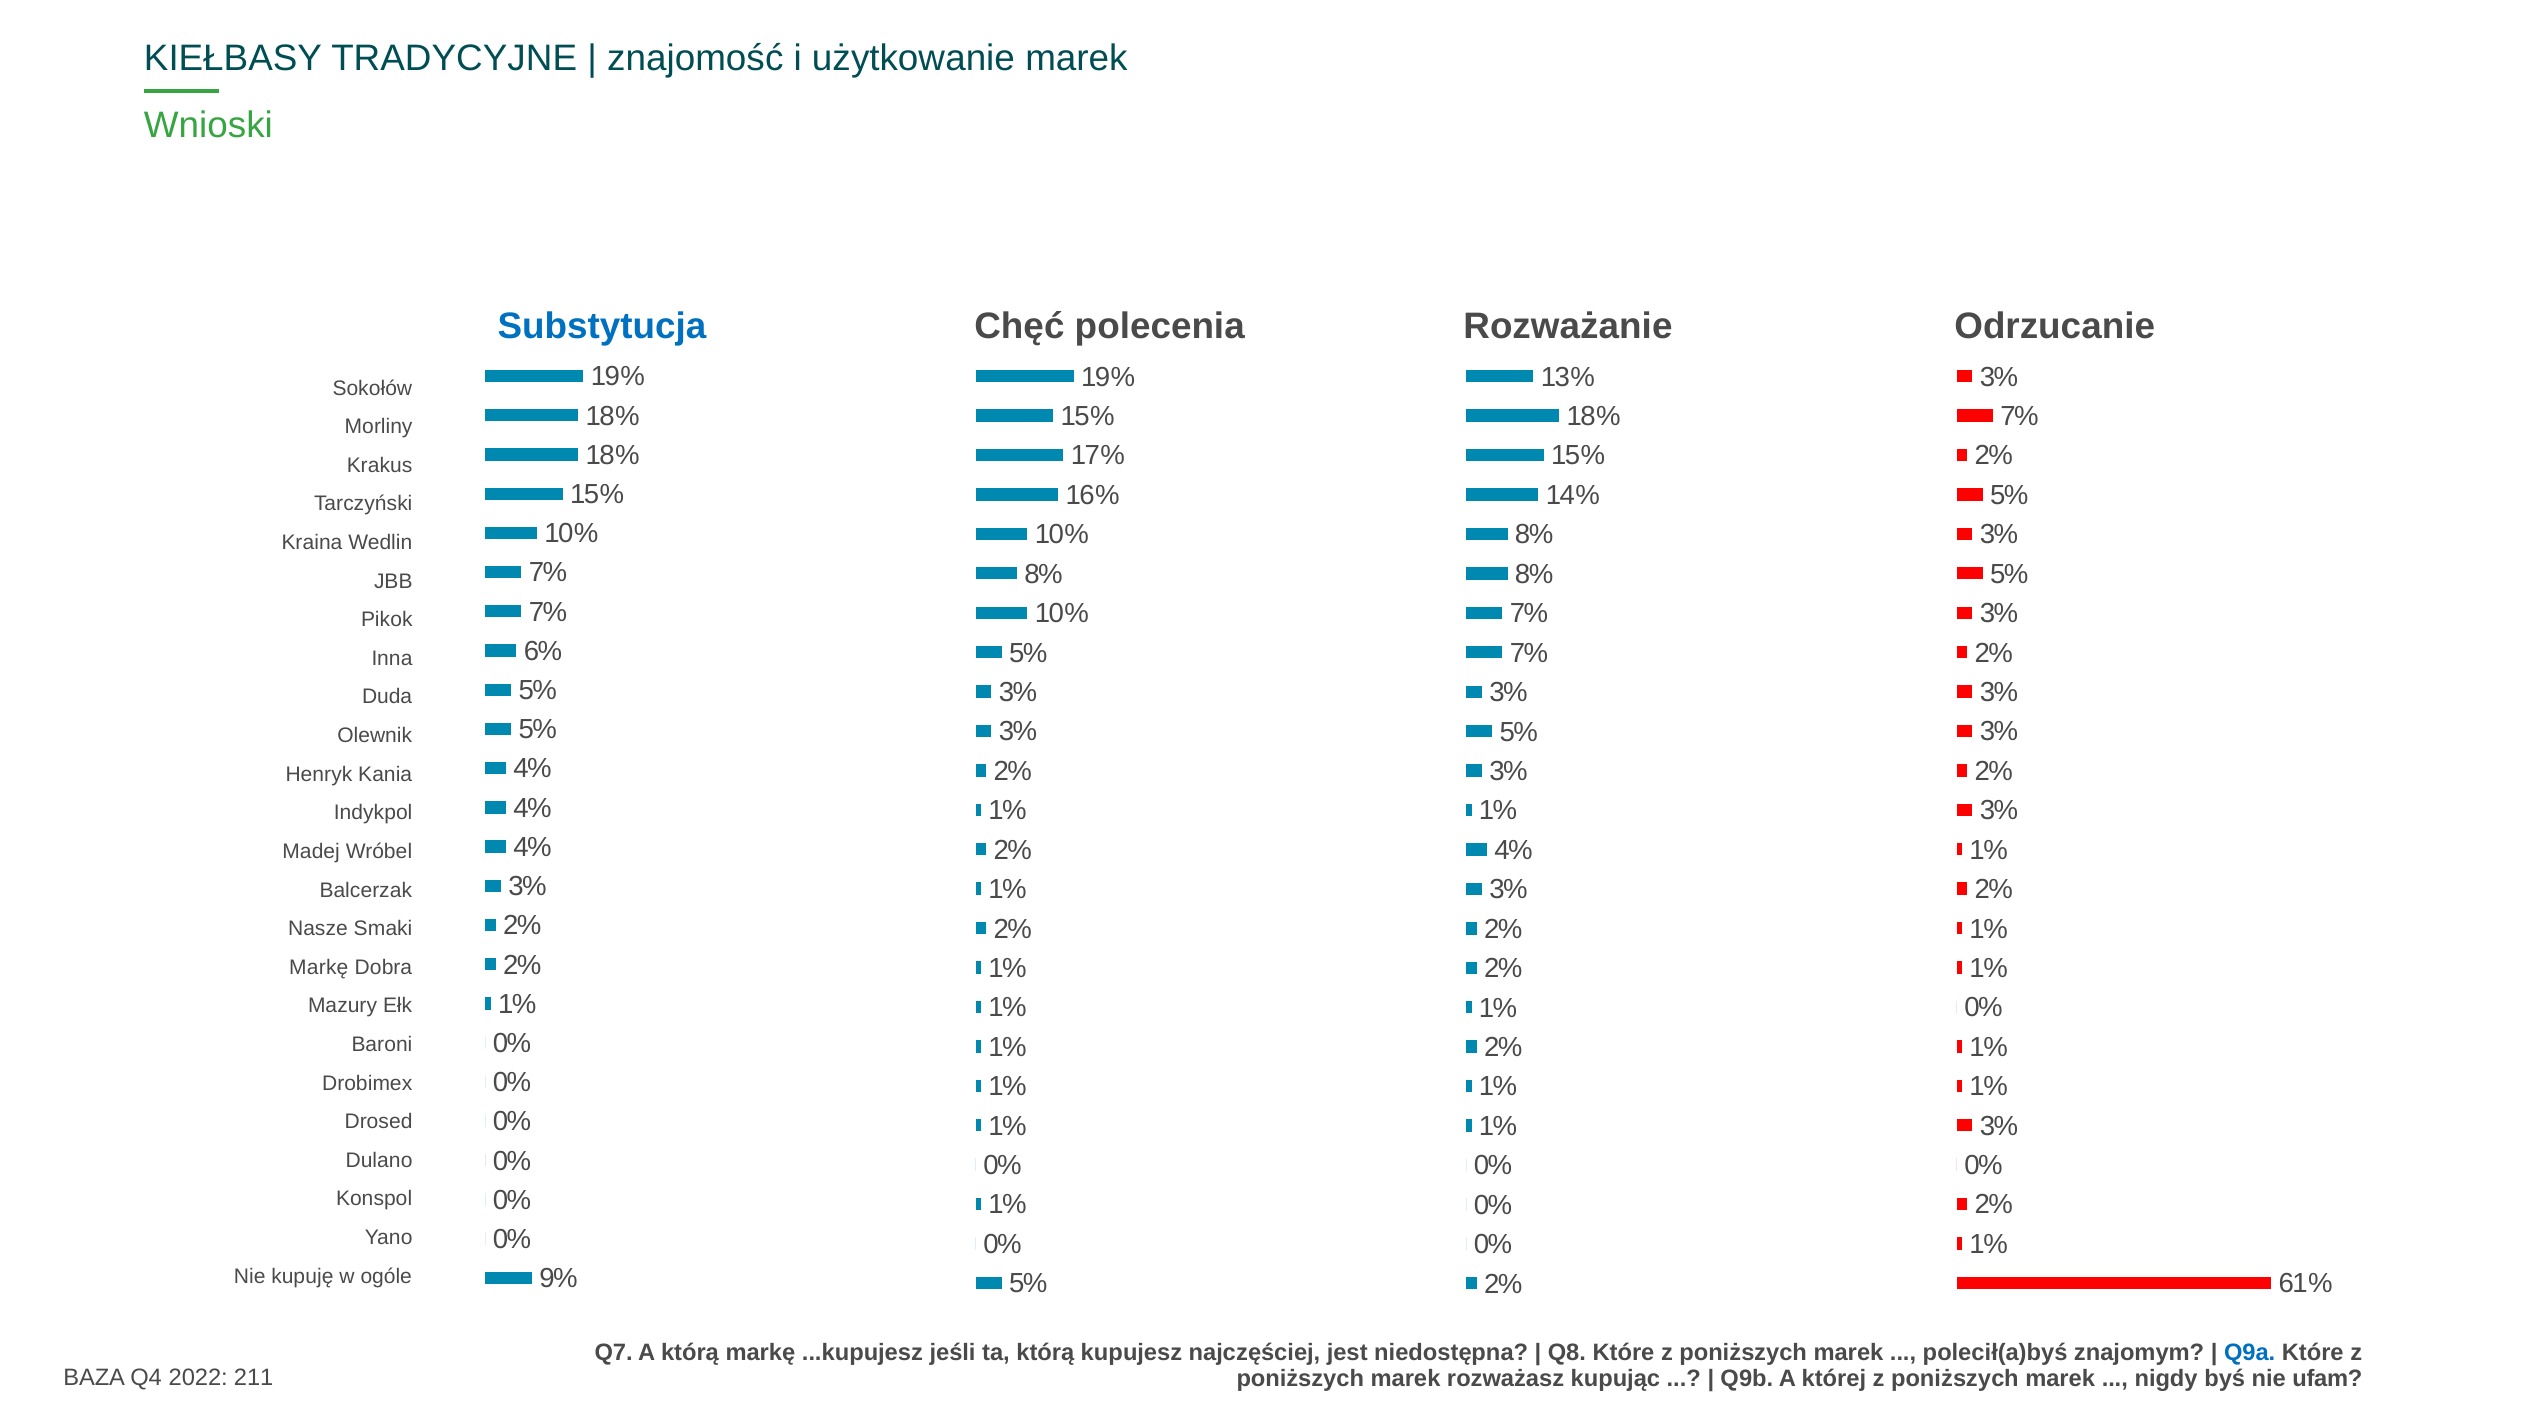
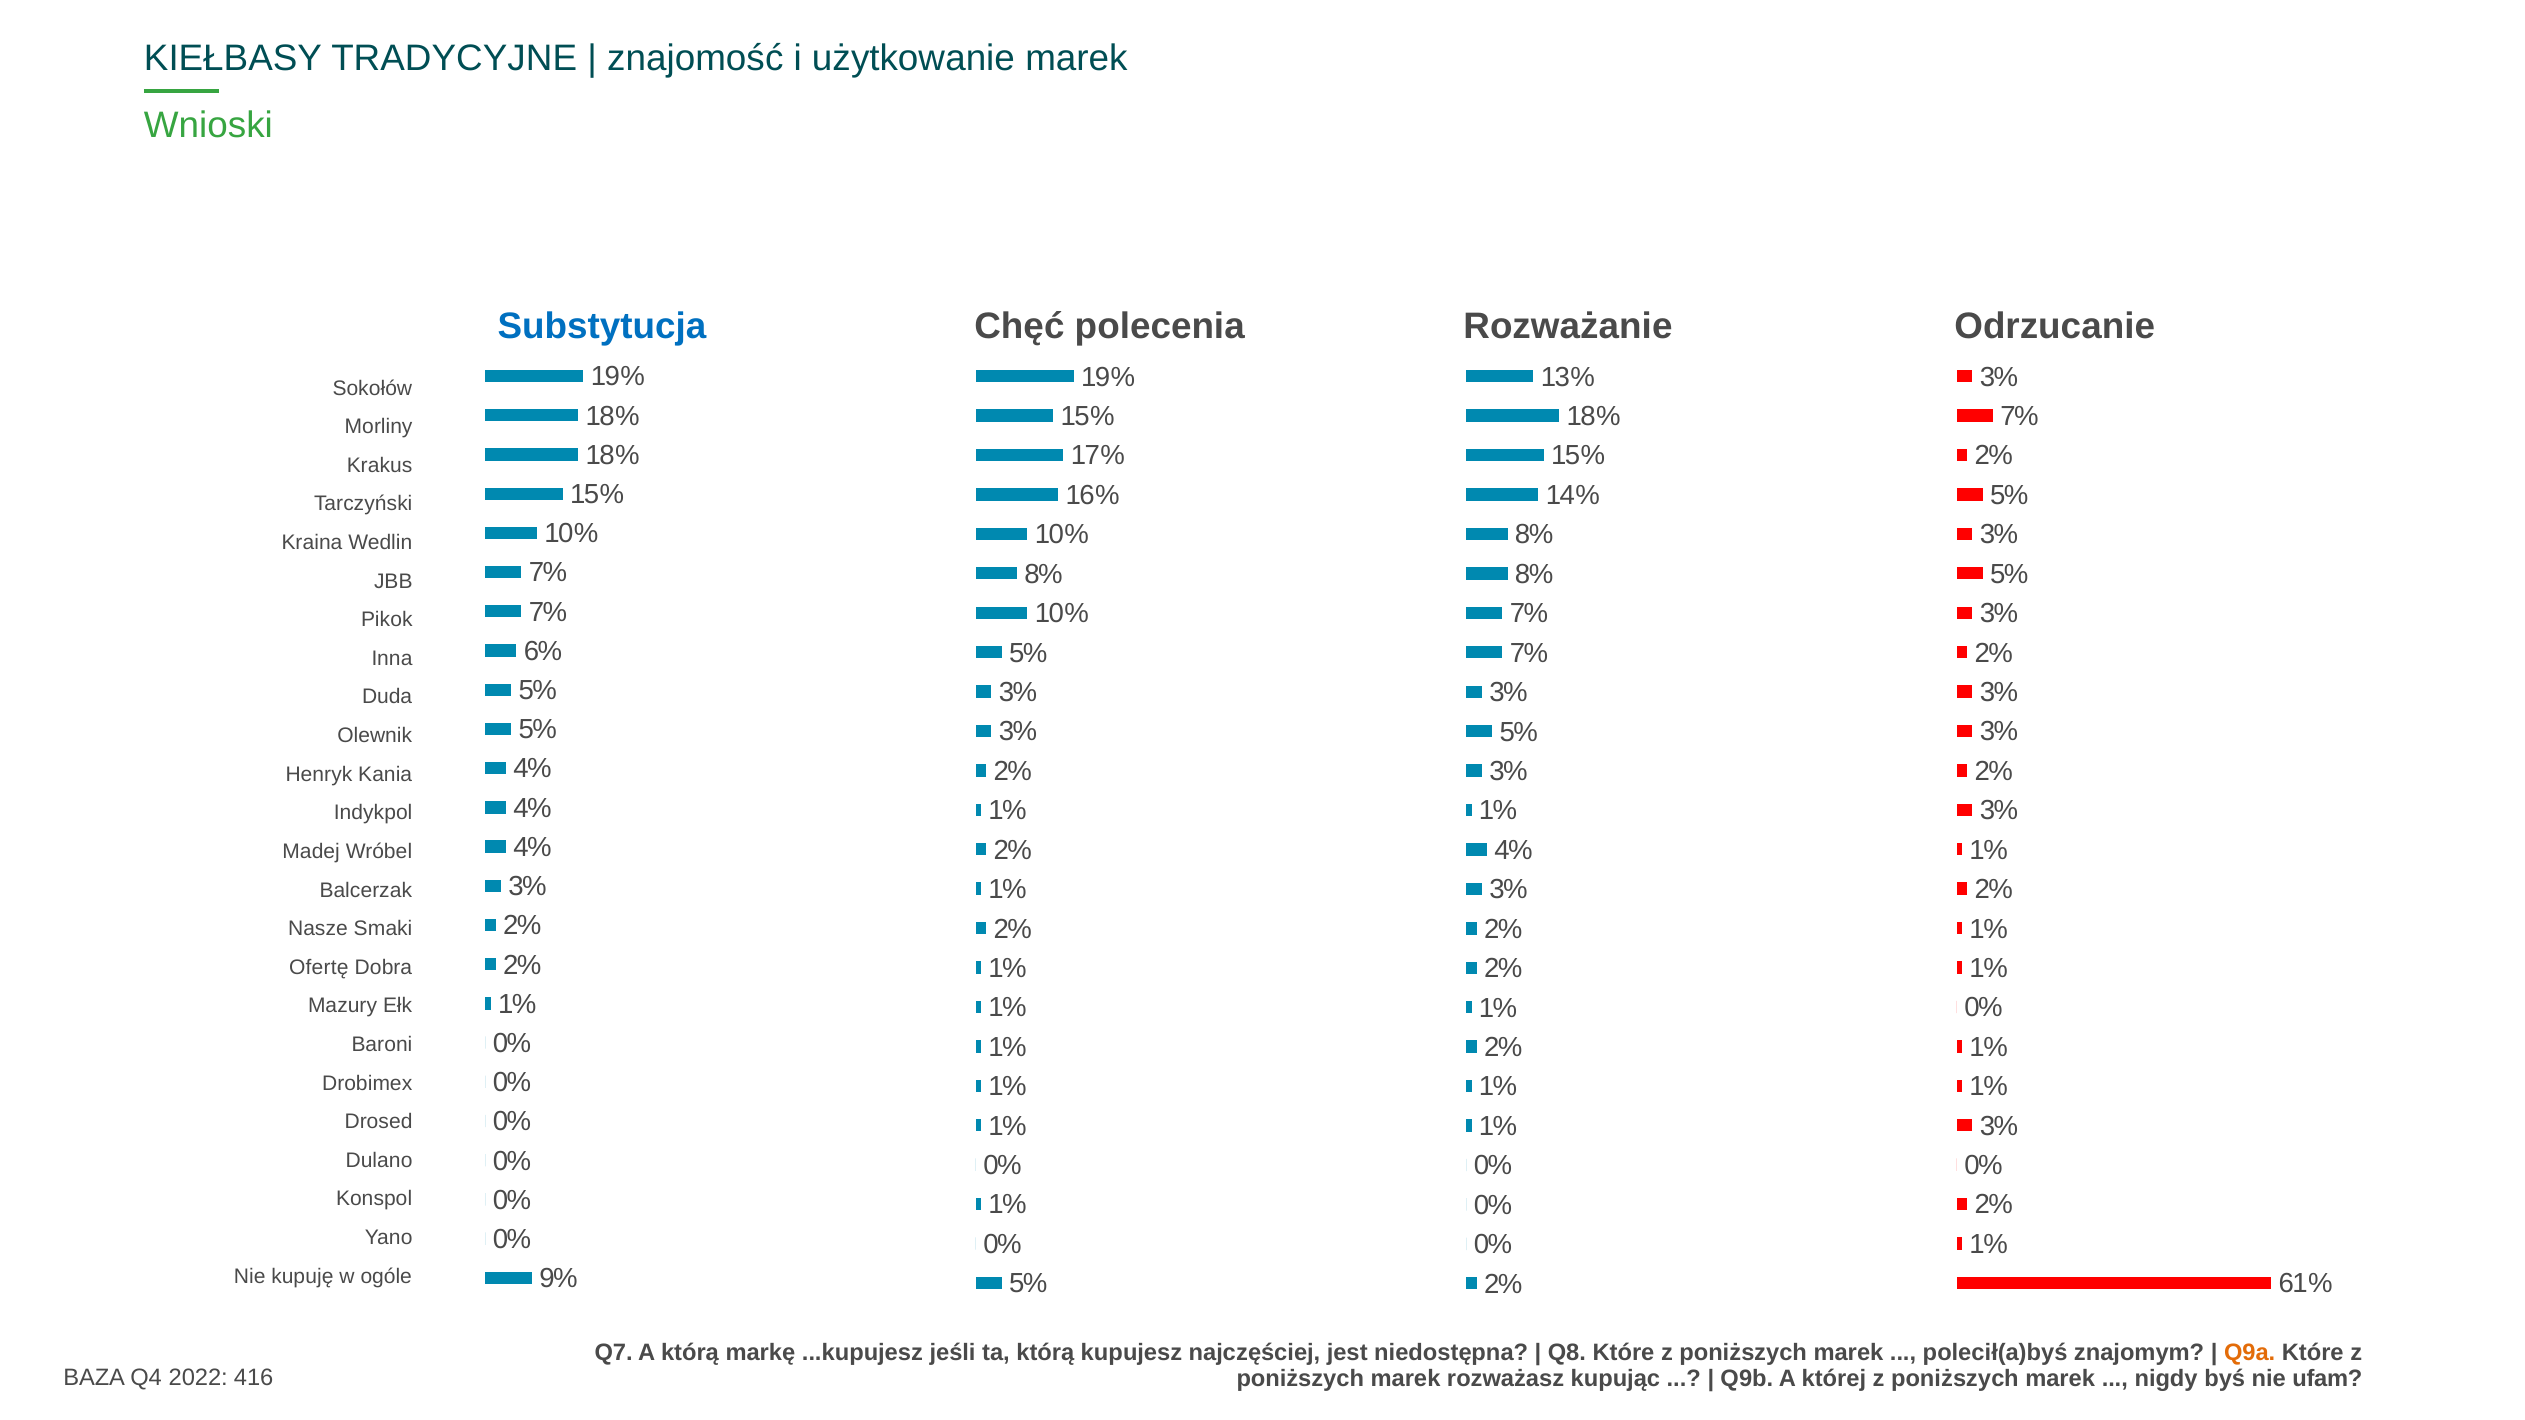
Markę at (319, 968): Markę -> Ofertę
Q9a colour: blue -> orange
211: 211 -> 416
